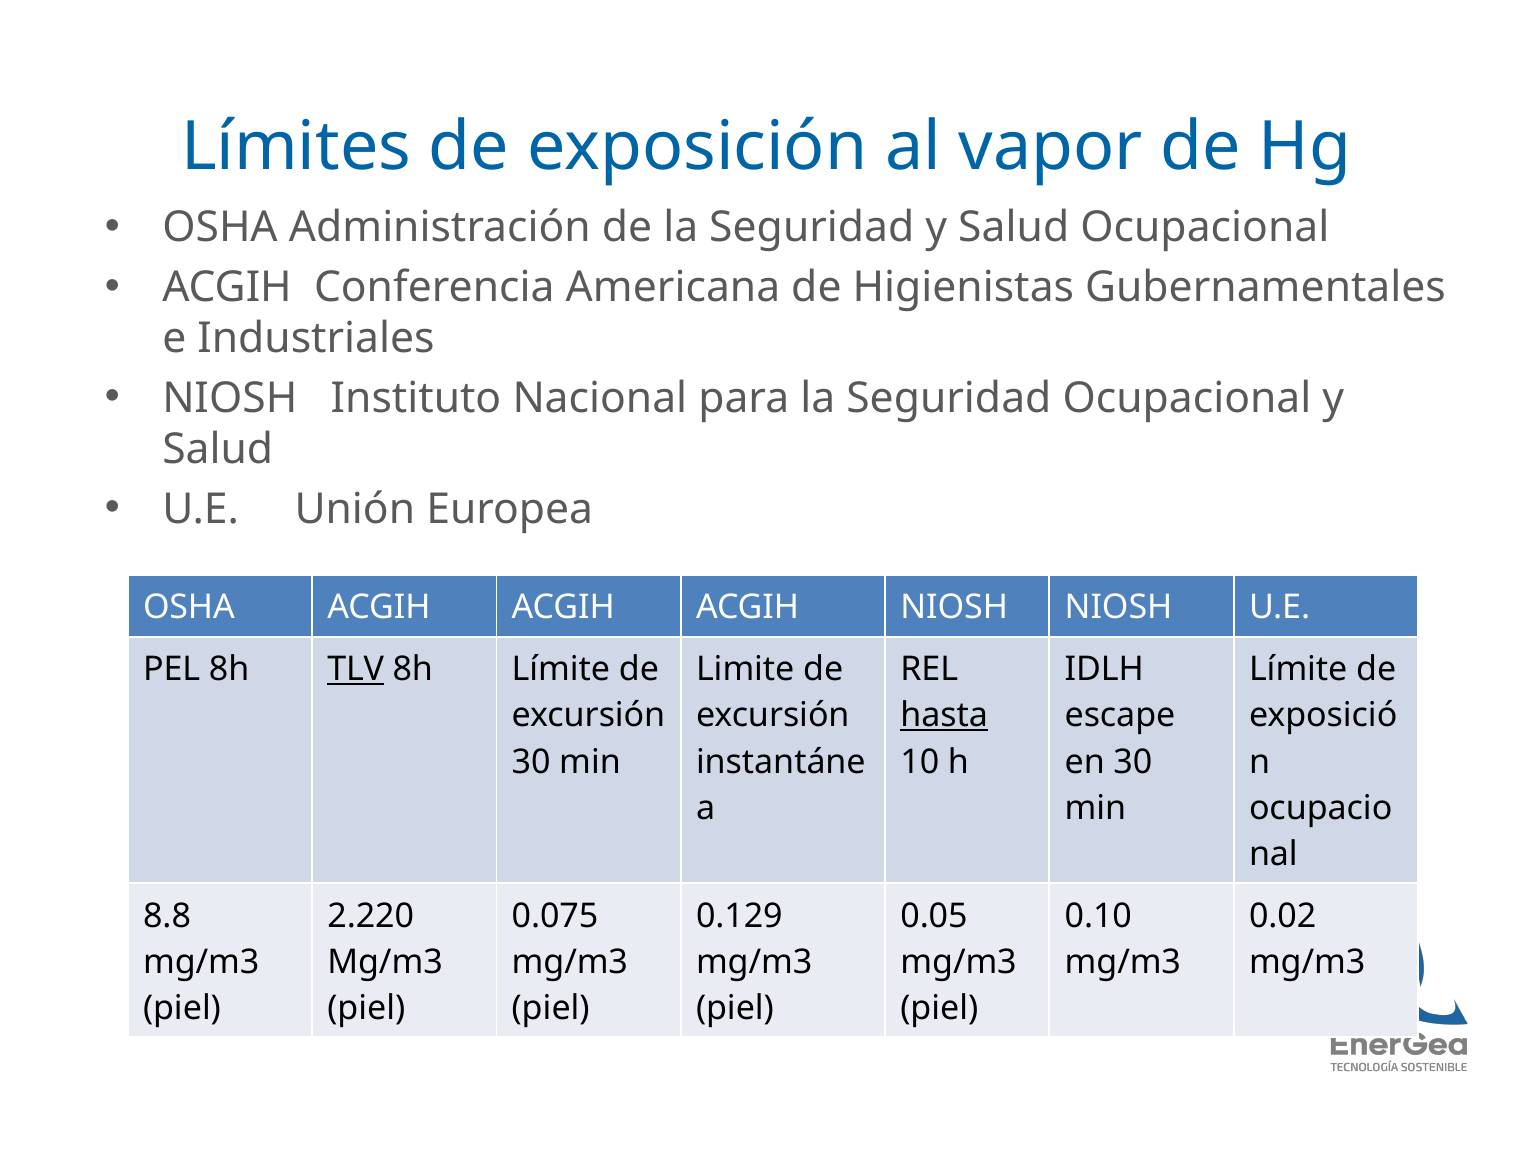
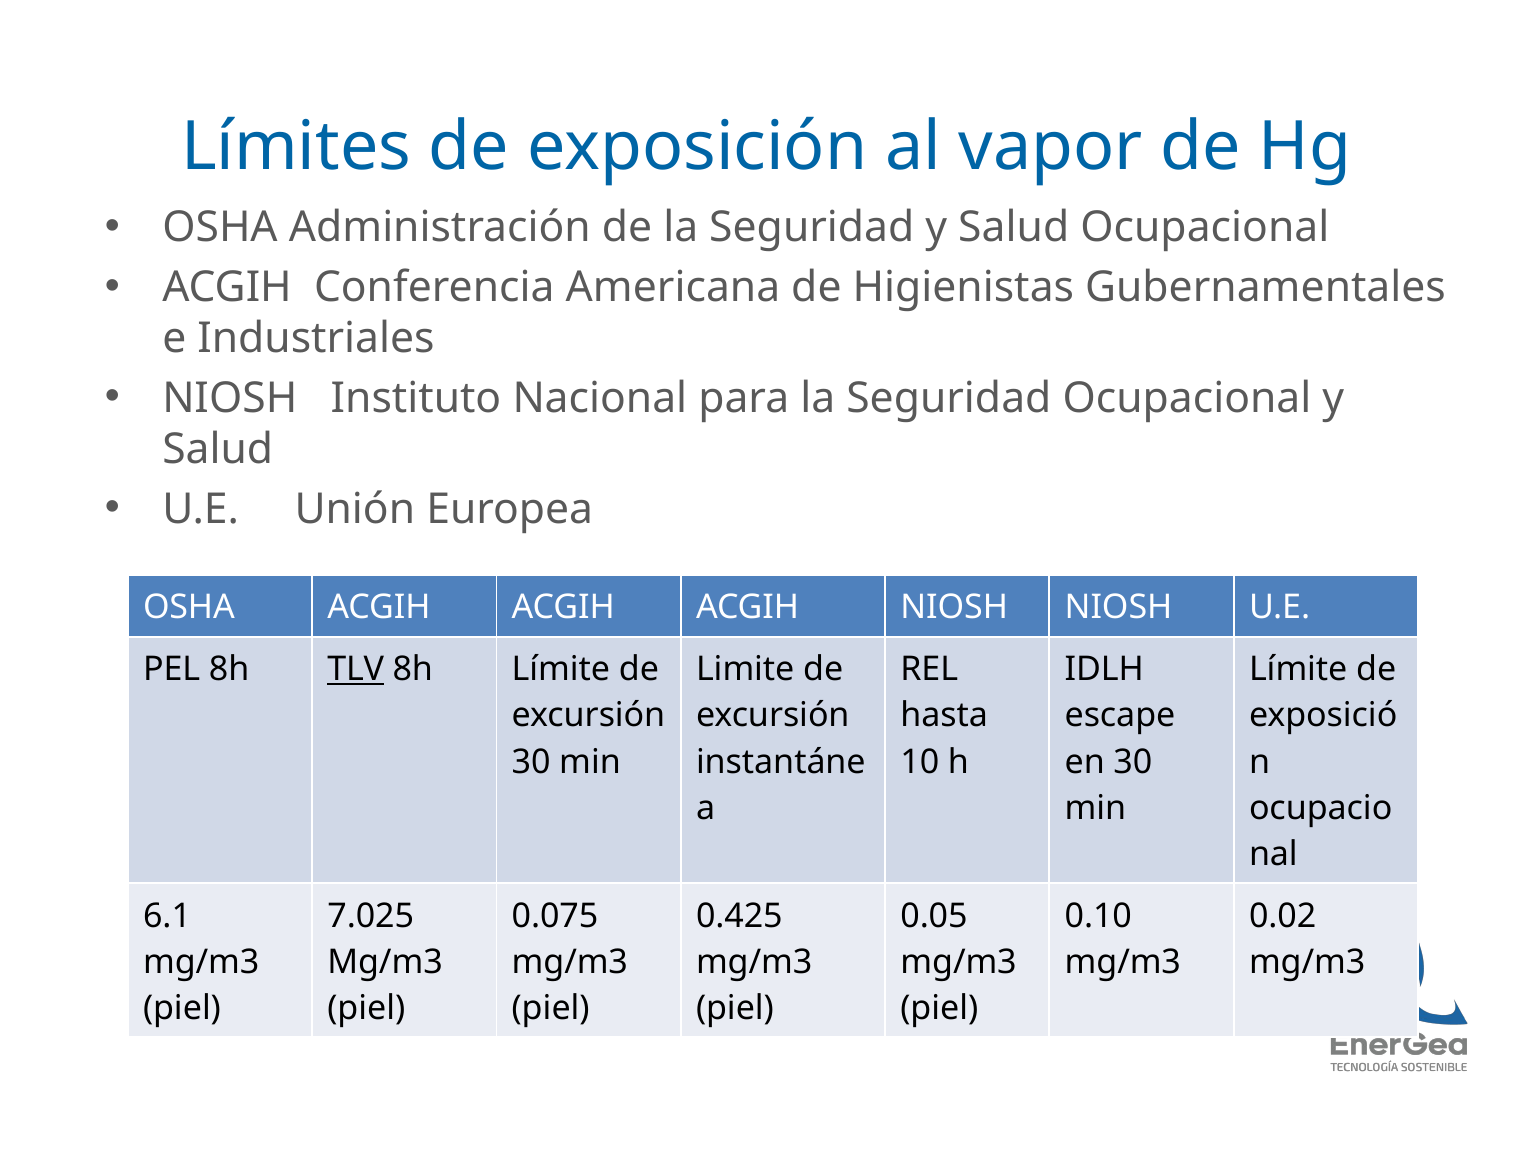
hasta underline: present -> none
8.8: 8.8 -> 6.1
2.220: 2.220 -> 7.025
0.129: 0.129 -> 0.425
